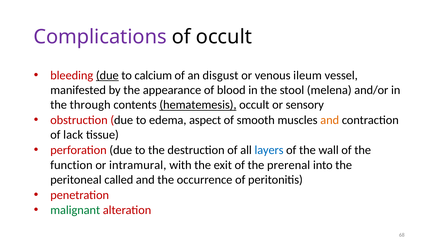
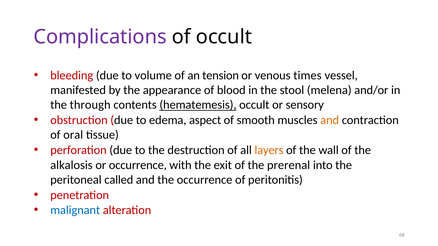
due at (107, 75) underline: present -> none
calcium: calcium -> volume
disgust: disgust -> tension
ileum: ileum -> times
lack: lack -> oral
layers colour: blue -> orange
function: function -> alkalosis
or intramural: intramural -> occurrence
malignant colour: green -> blue
